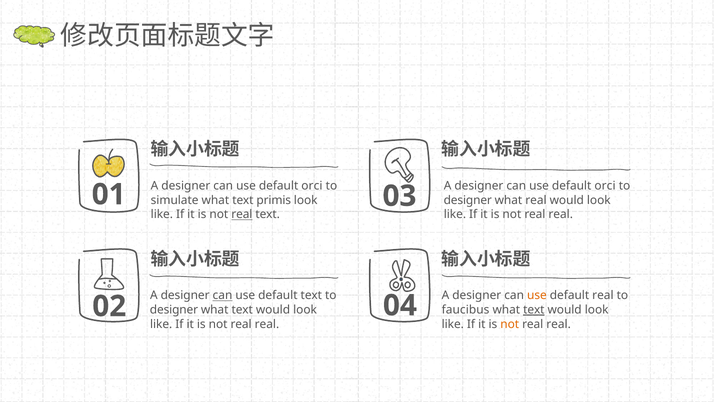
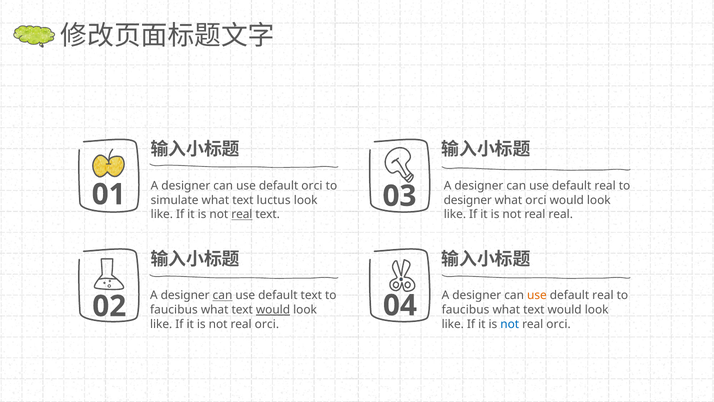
orci at (605, 186): orci -> real
primis: primis -> luctus
what real: real -> orci
designer at (174, 310): designer -> faucibus
would at (273, 310) underline: none -> present
text at (534, 310) underline: present -> none
real at (267, 324): real -> orci
not at (510, 324) colour: orange -> blue
real at (559, 324): real -> orci
